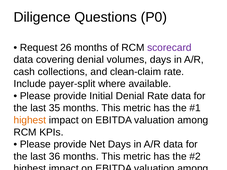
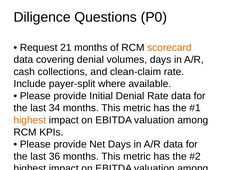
26: 26 -> 21
scorecard colour: purple -> orange
35: 35 -> 34
